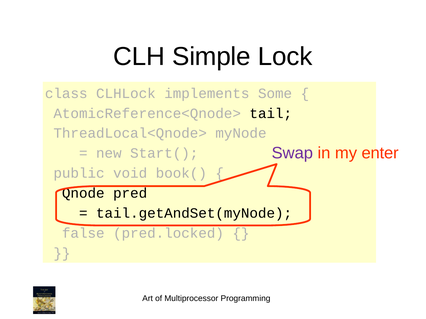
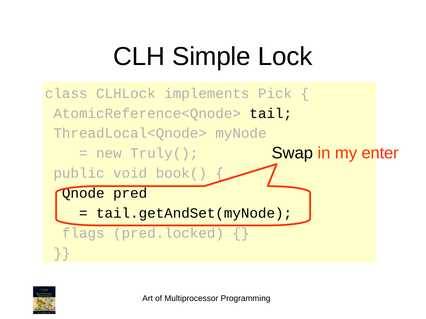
Some: Some -> Pick
Swap colour: purple -> black
Start(: Start( -> Truly(
false: false -> flags
